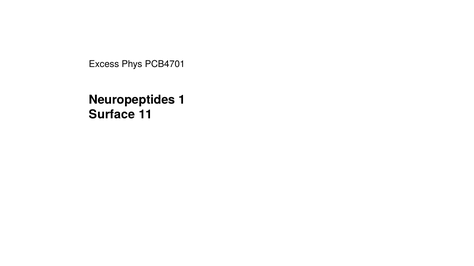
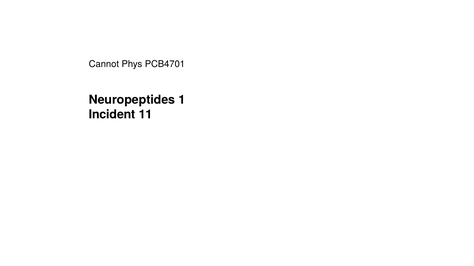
Excess: Excess -> Cannot
Surface: Surface -> Incident
